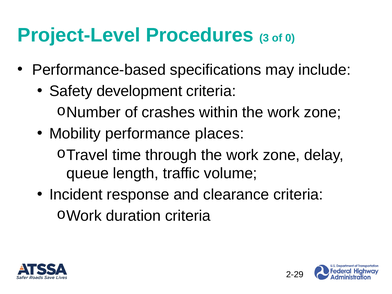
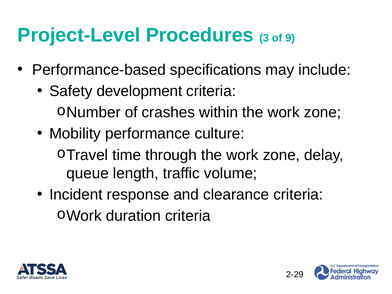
0: 0 -> 9
places: places -> culture
